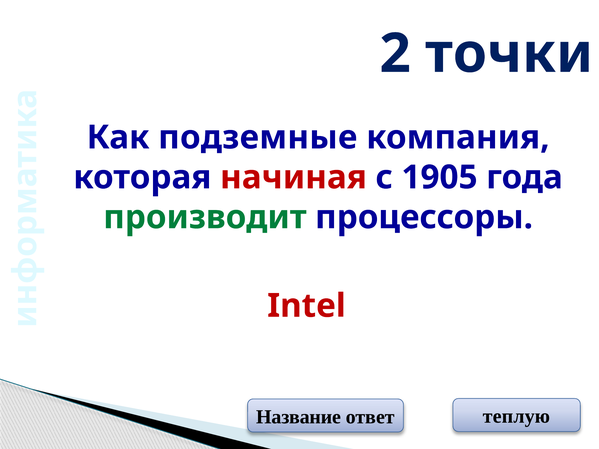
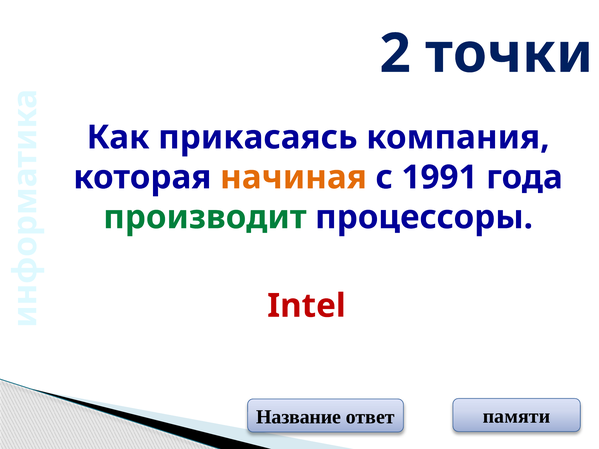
подземные: подземные -> прикасаясь
начиная colour: red -> orange
1905: 1905 -> 1991
теплую: теплую -> памяти
